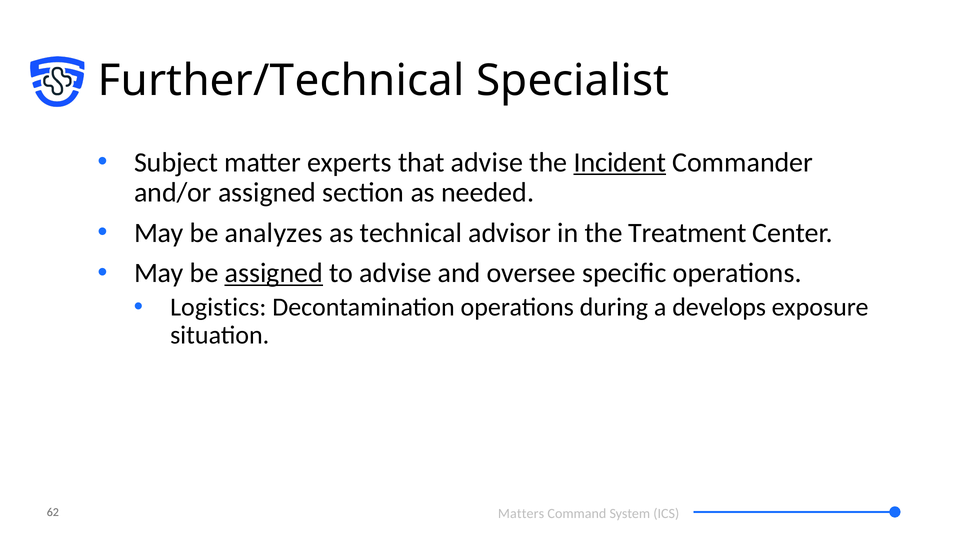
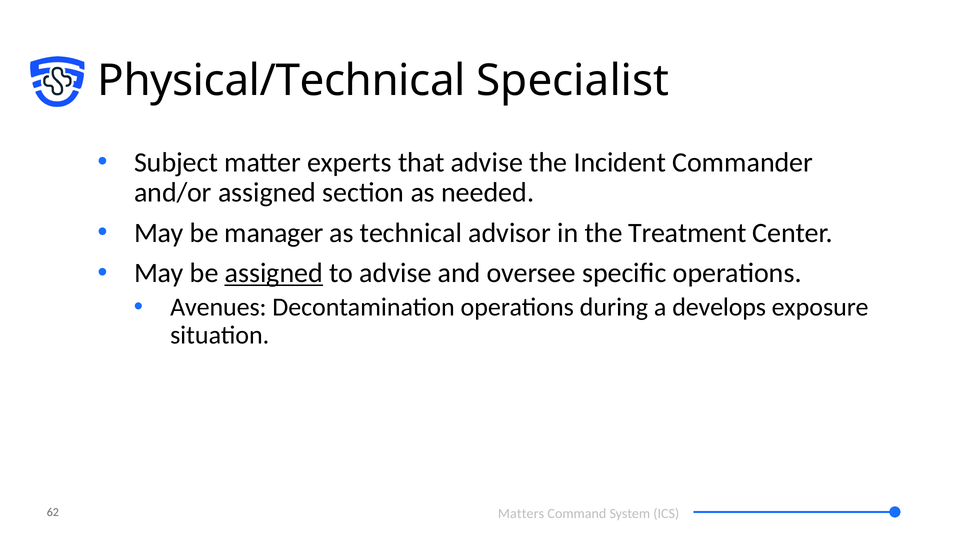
Further/Technical: Further/Technical -> Physical/Technical
Incident underline: present -> none
analyzes: analyzes -> manager
Logistics: Logistics -> Avenues
